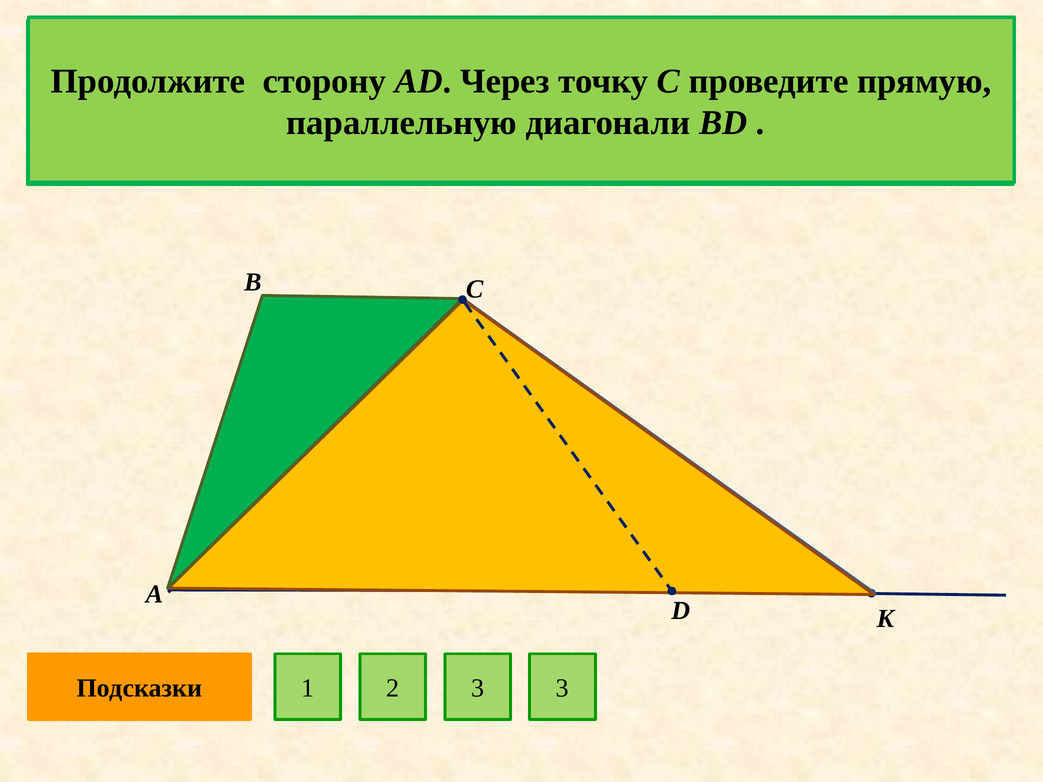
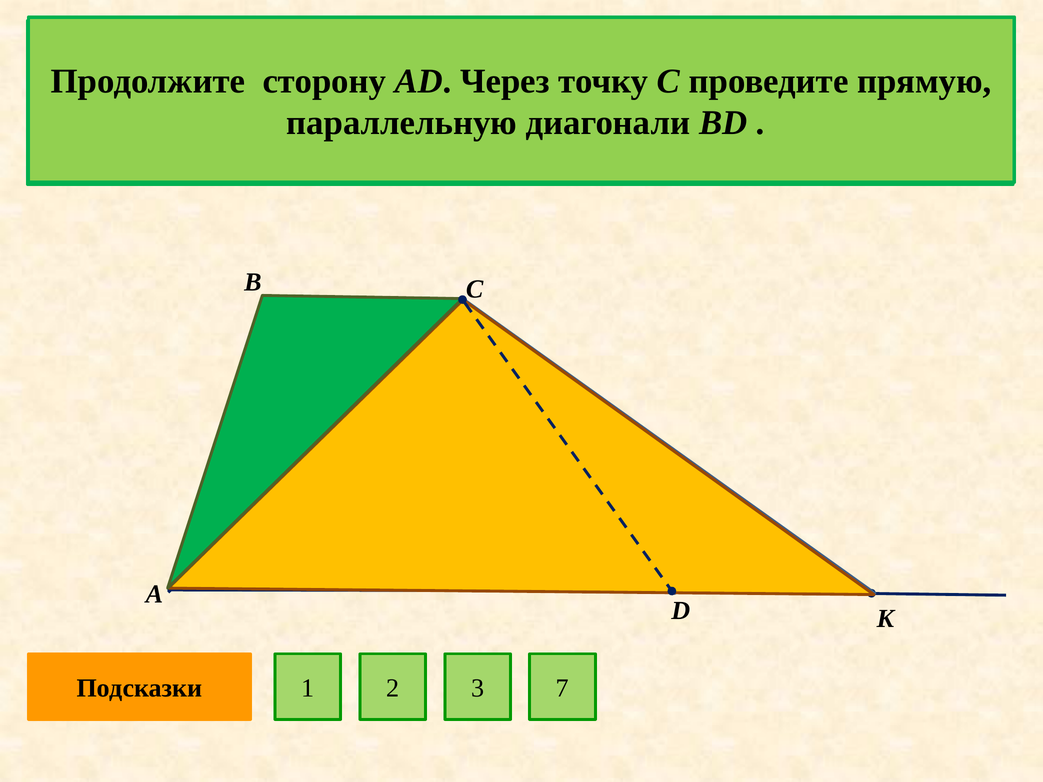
Подсказки 3: 3 -> 7
